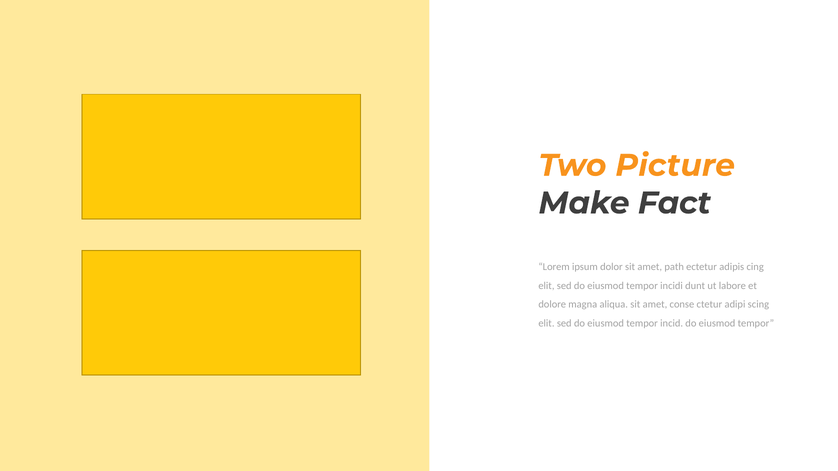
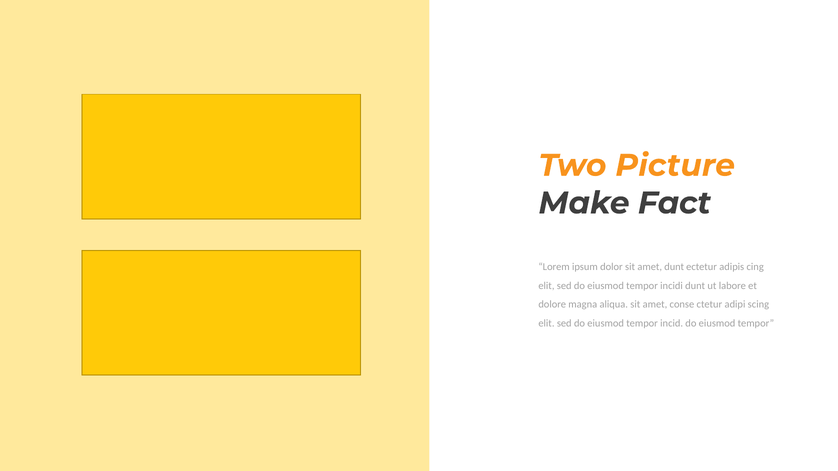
amet path: path -> dunt
